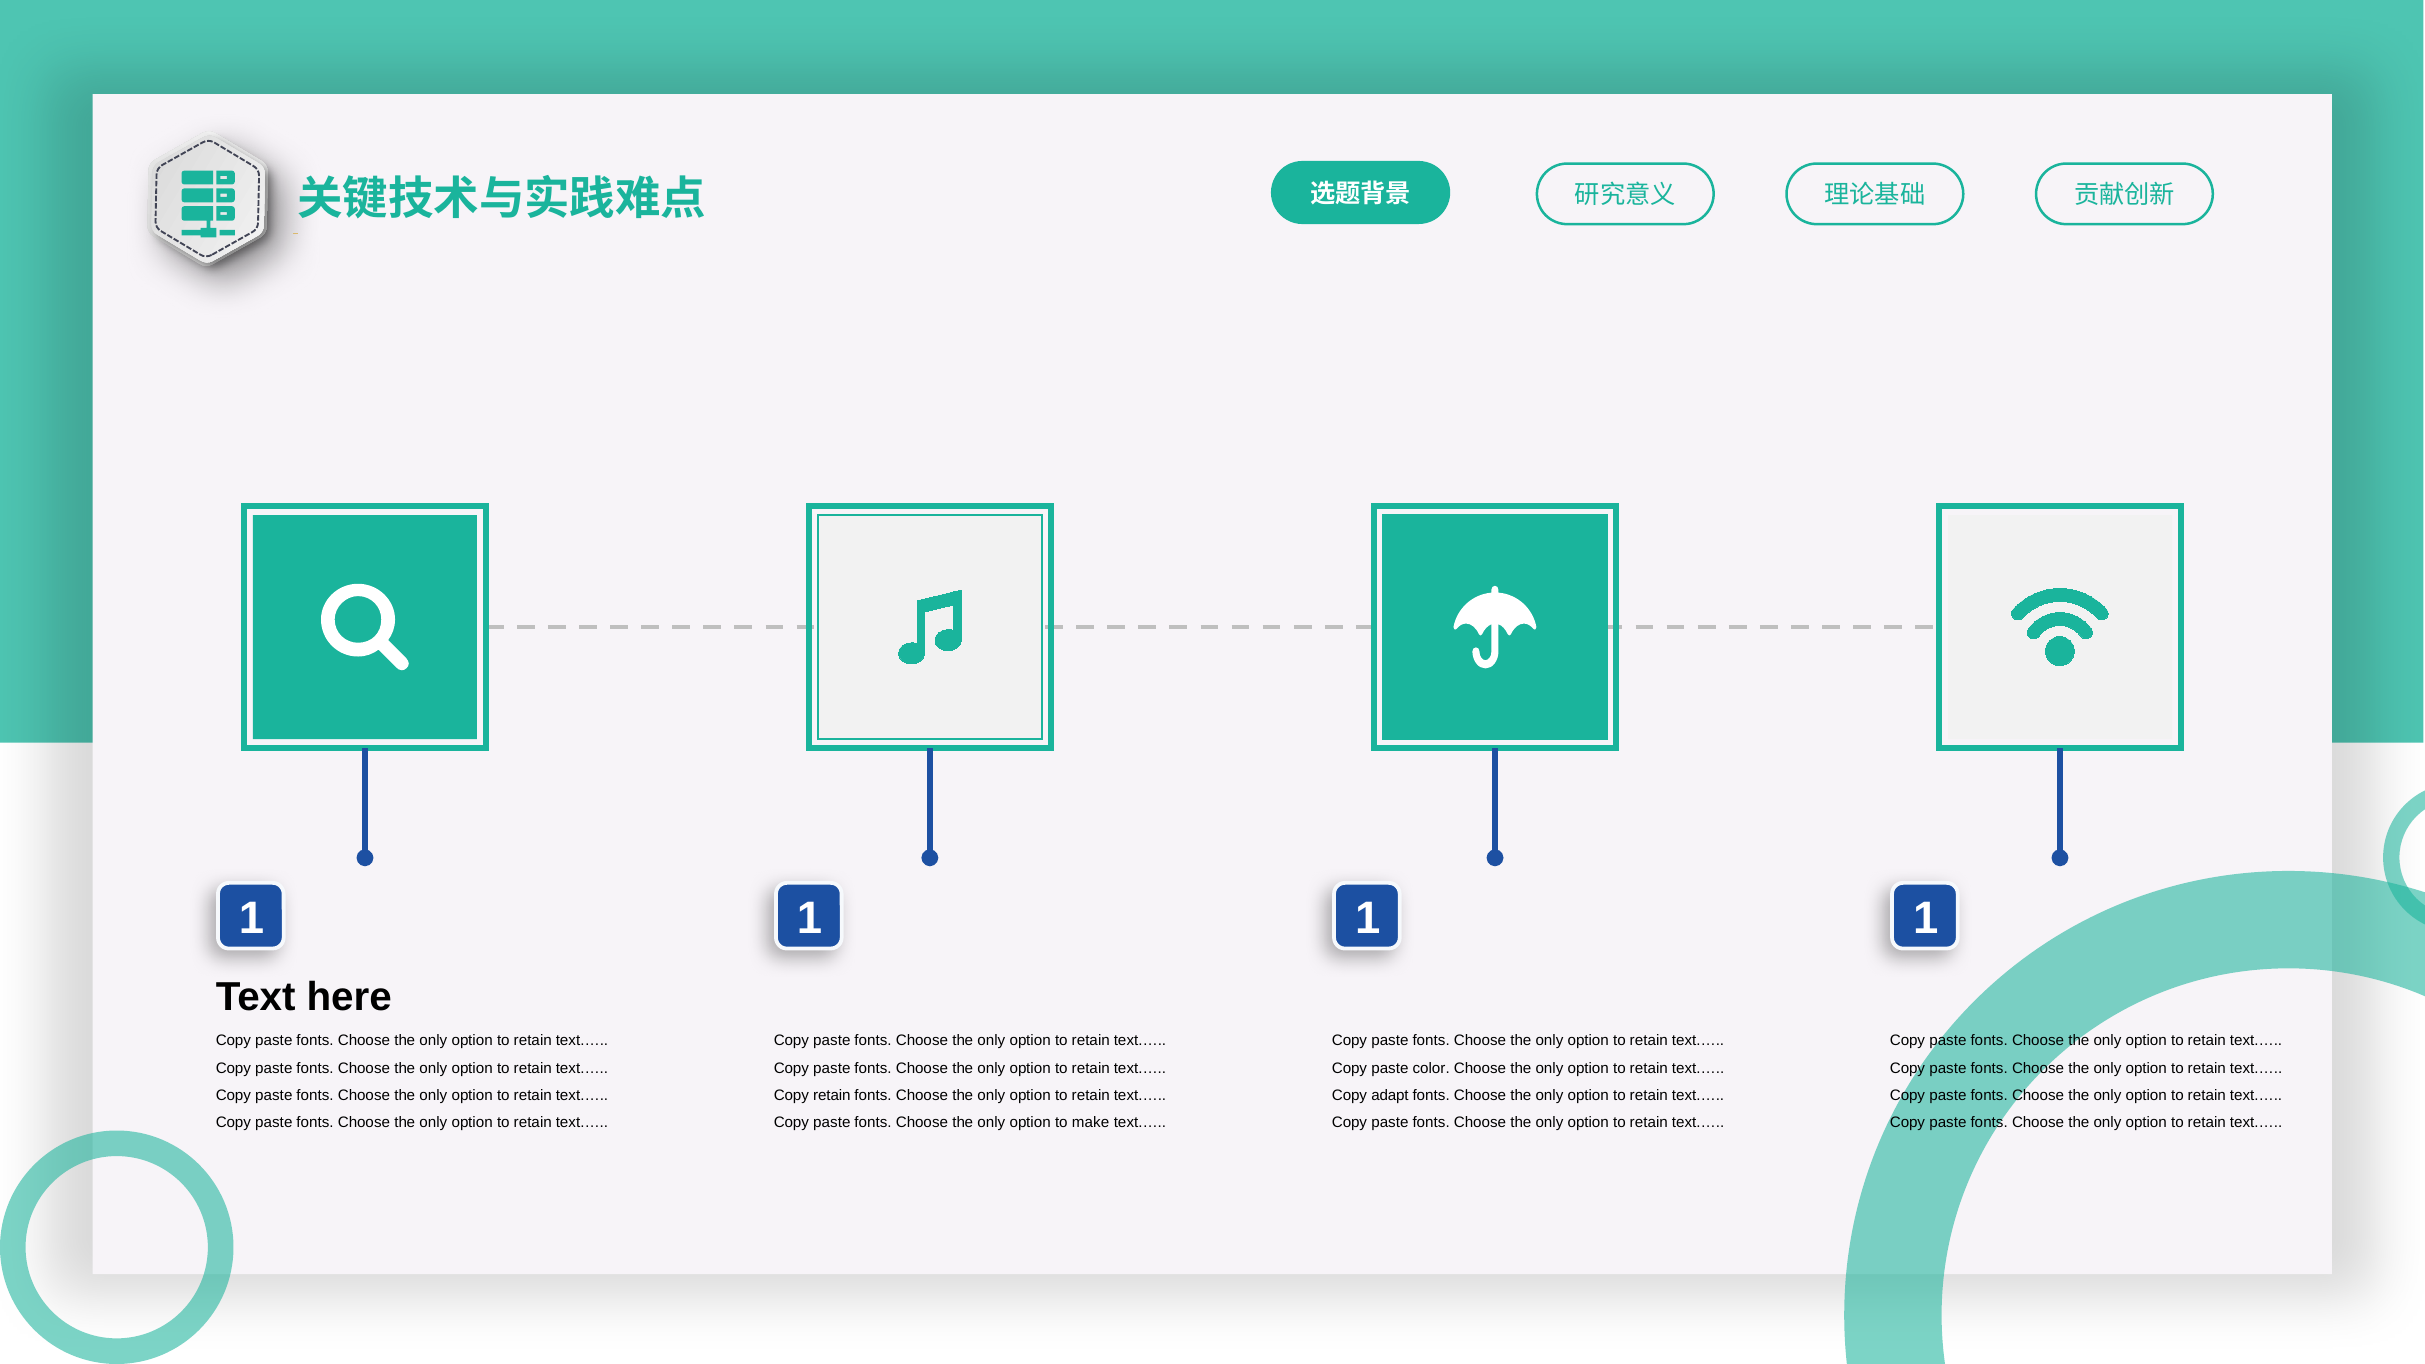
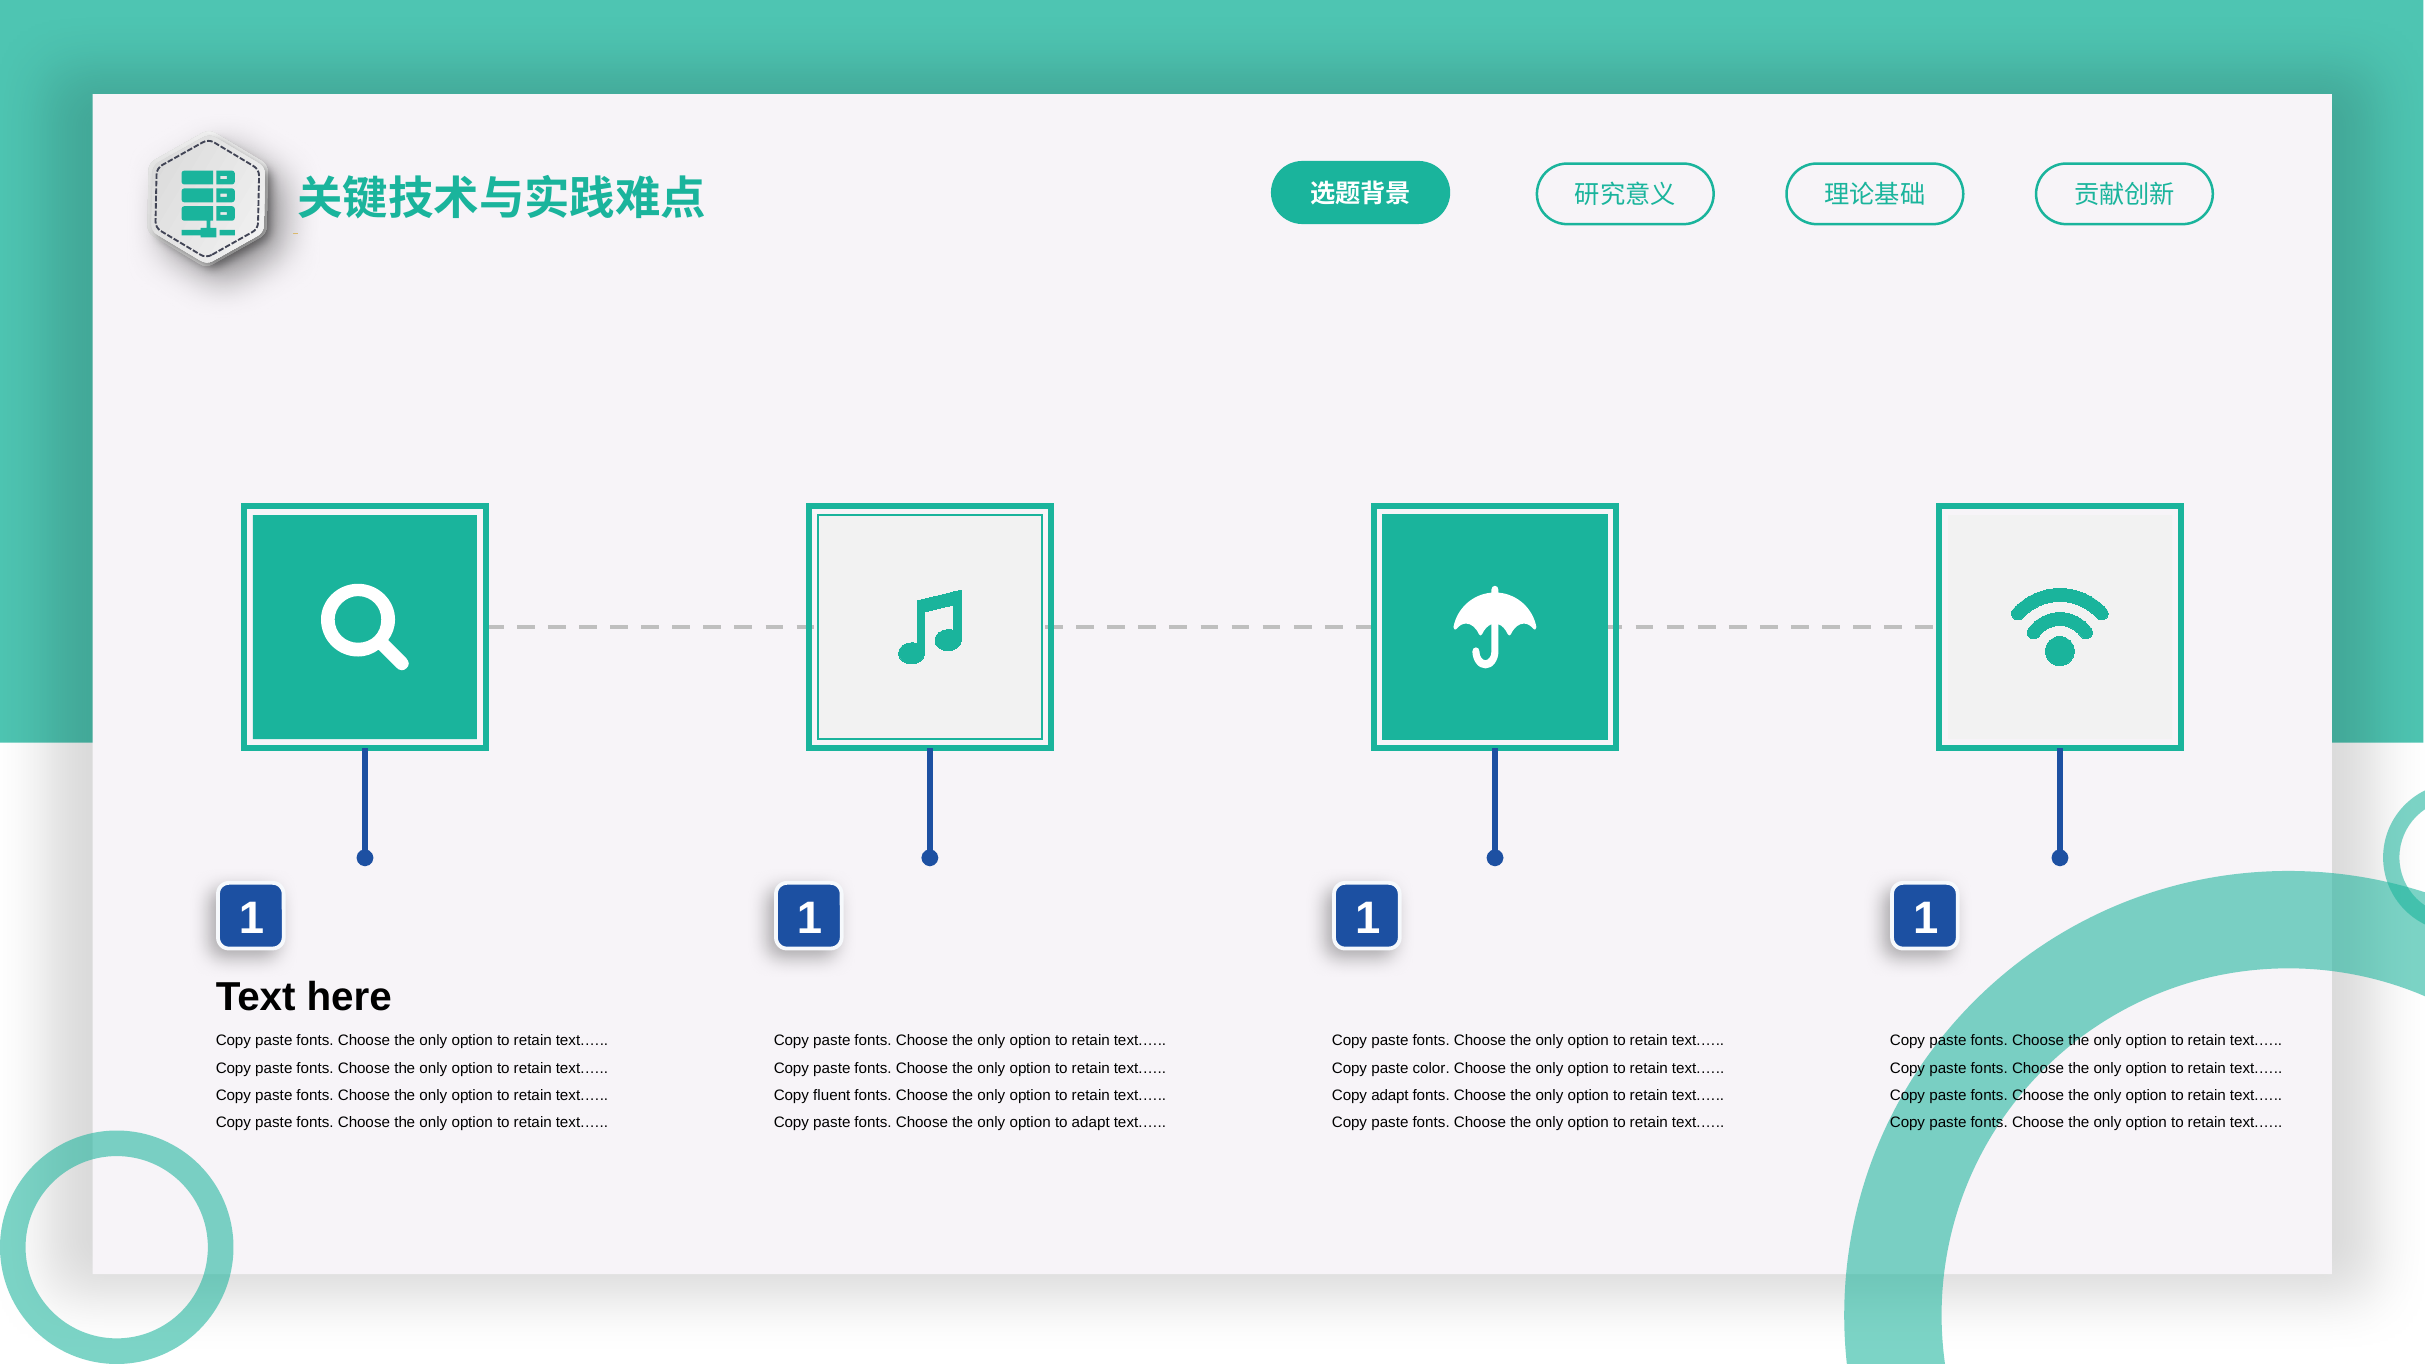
Copy retain: retain -> fluent
to make: make -> adapt
